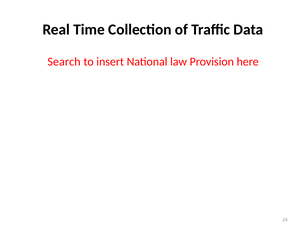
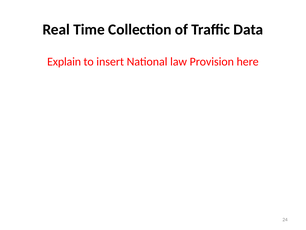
Search: Search -> Explain
